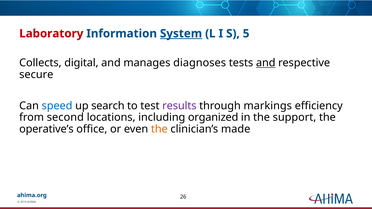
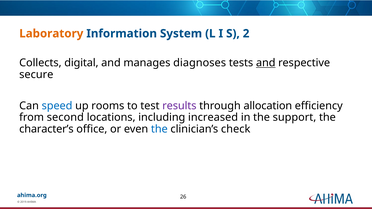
Laboratory colour: red -> orange
System underline: present -> none
5: 5 -> 2
search: search -> rooms
markings: markings -> allocation
organized: organized -> increased
operative’s: operative’s -> character’s
the at (159, 129) colour: orange -> blue
made: made -> check
